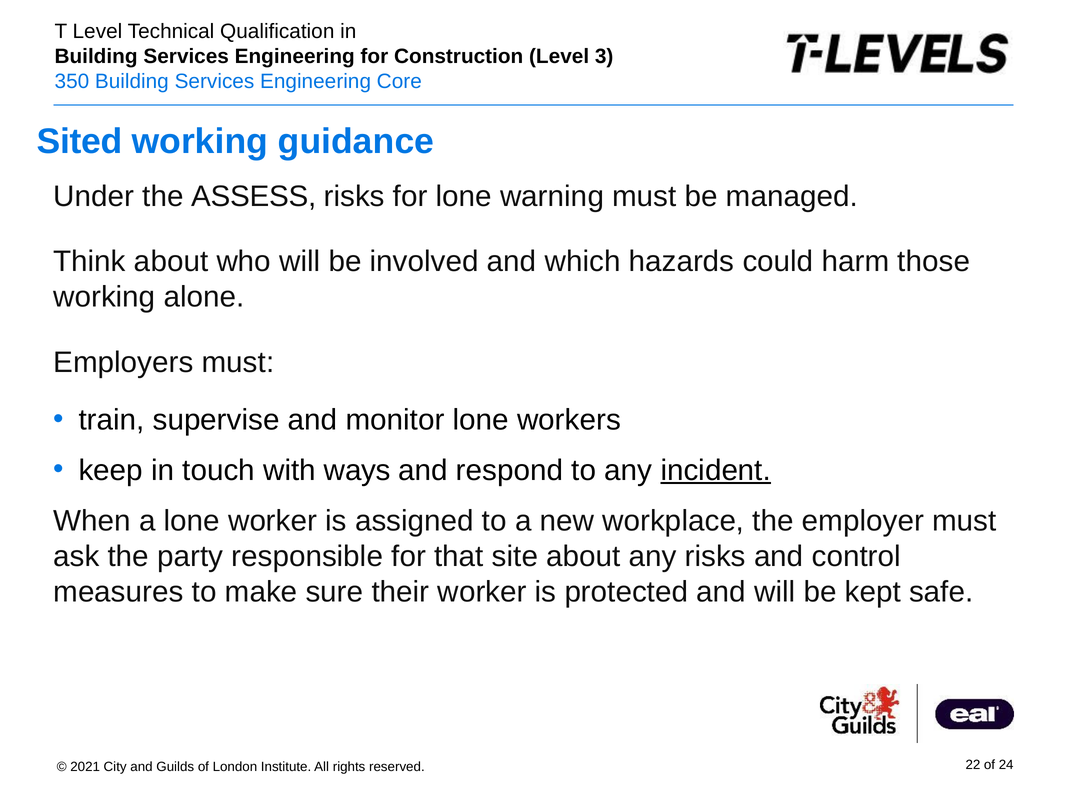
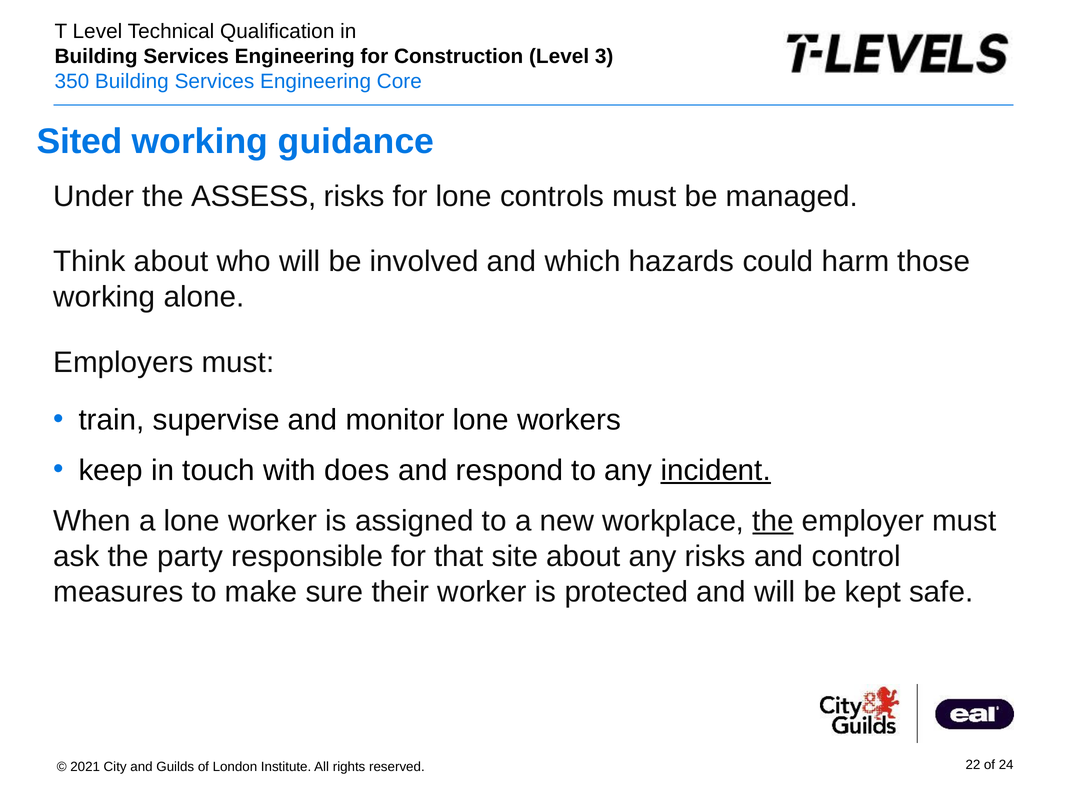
warning: warning -> controls
ways: ways -> does
the at (773, 521) underline: none -> present
